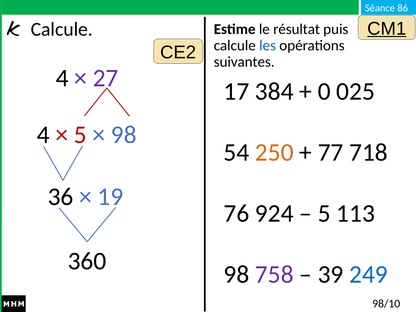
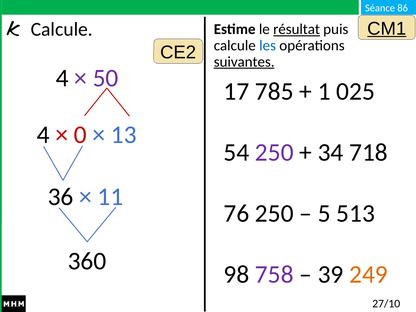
résultat underline: none -> present
suivantes underline: none -> present
27: 27 -> 50
384: 384 -> 785
0: 0 -> 1
5 at (80, 135): 5 -> 0
98 at (124, 135): 98 -> 13
250 at (274, 152) colour: orange -> purple
77: 77 -> 34
19: 19 -> 11
76 924: 924 -> 250
113: 113 -> 513
249 colour: blue -> orange
98/10: 98/10 -> 27/10
